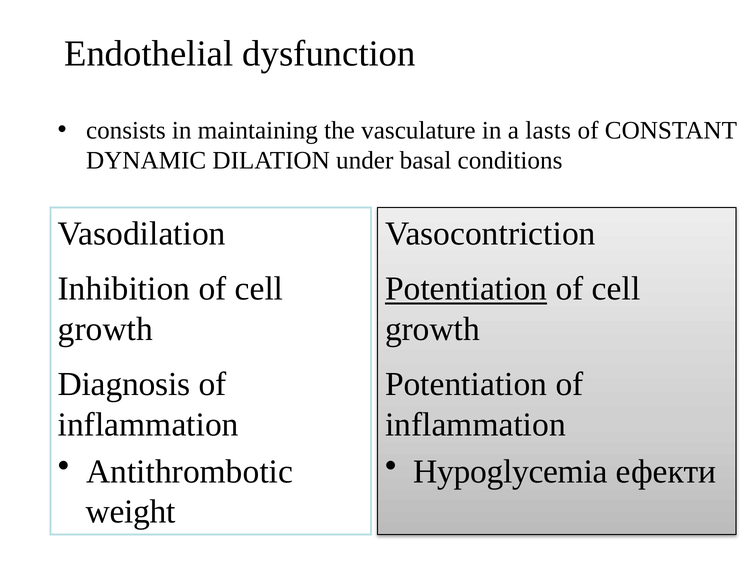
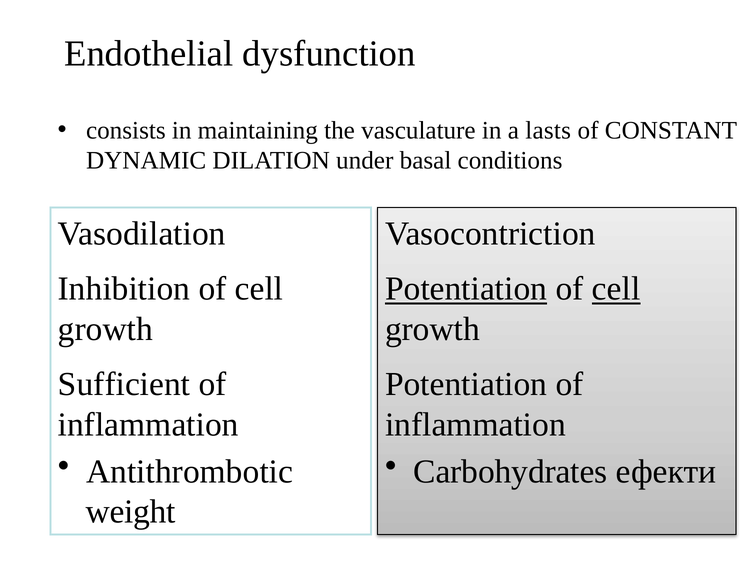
cell at (616, 289) underline: none -> present
Diagnosis: Diagnosis -> Sufficient
Hypoglycemia: Hypoglycemia -> Carbohydrates
